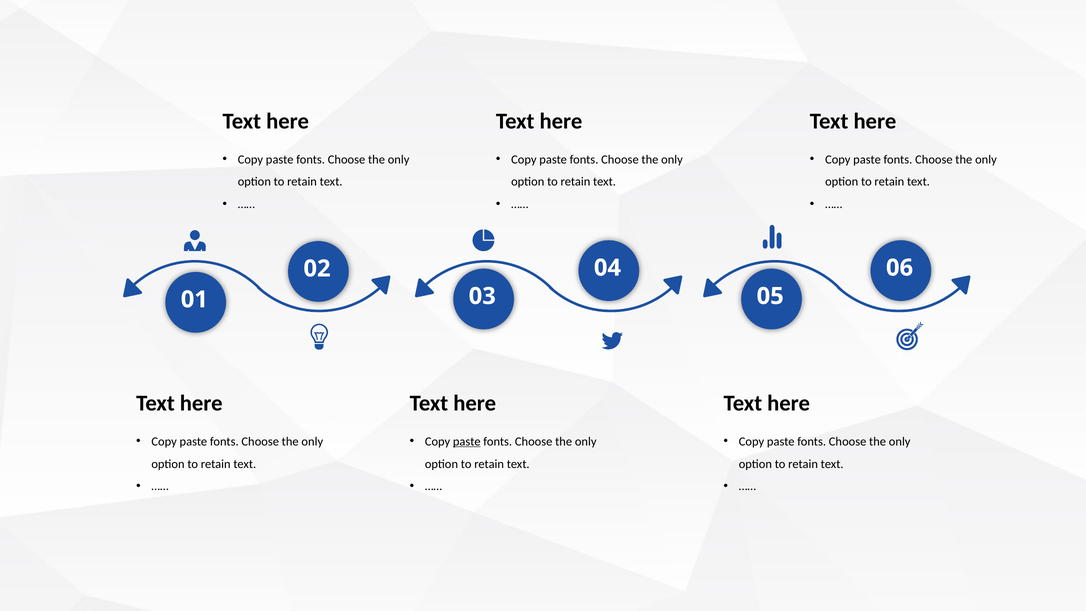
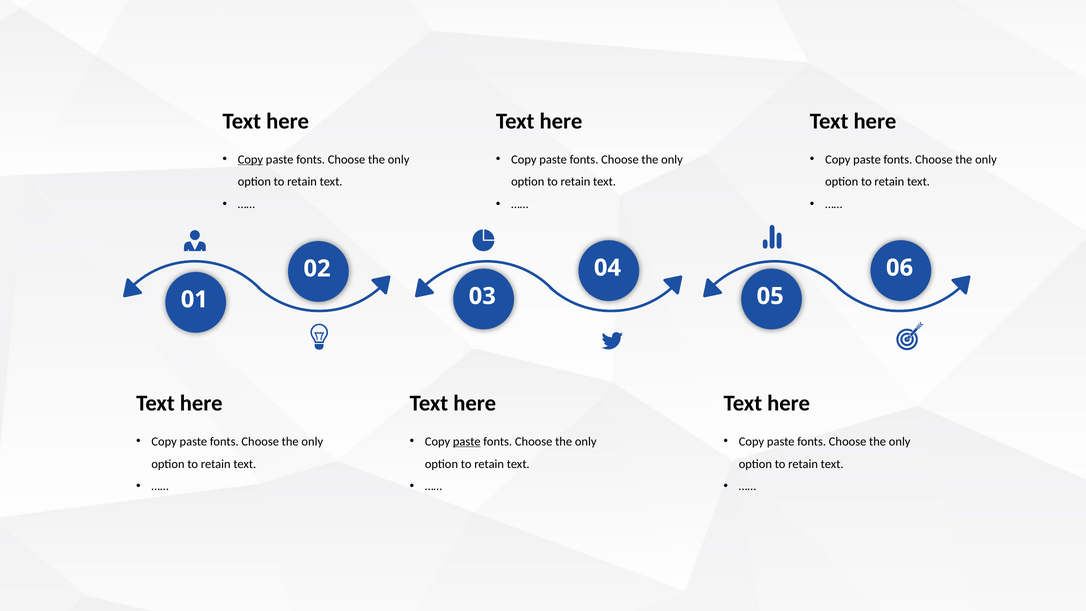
Copy at (250, 159) underline: none -> present
